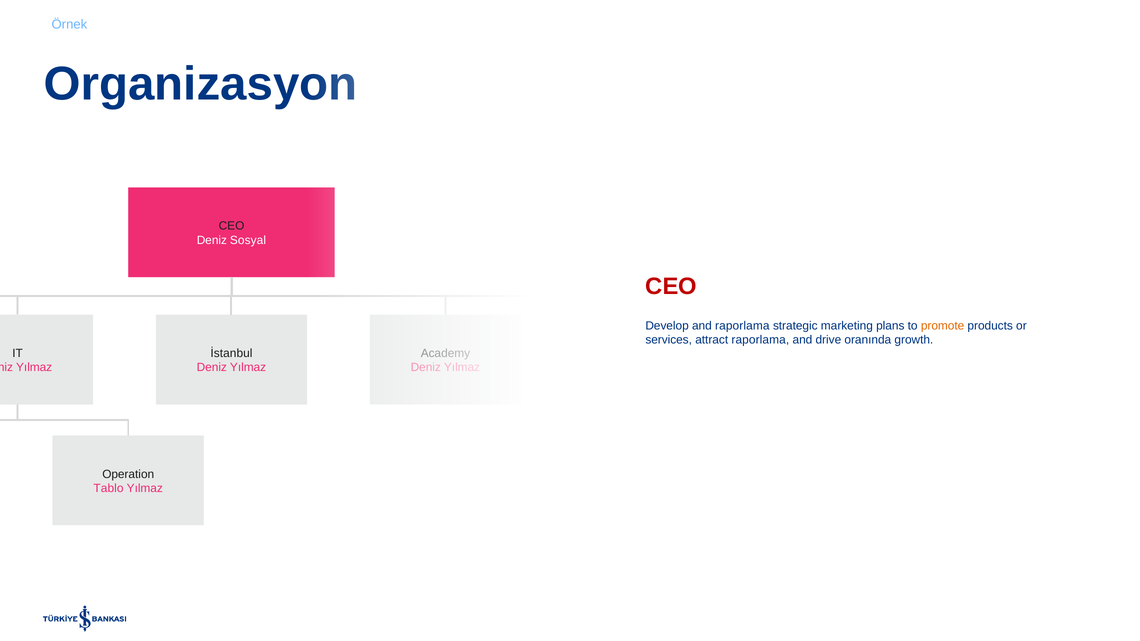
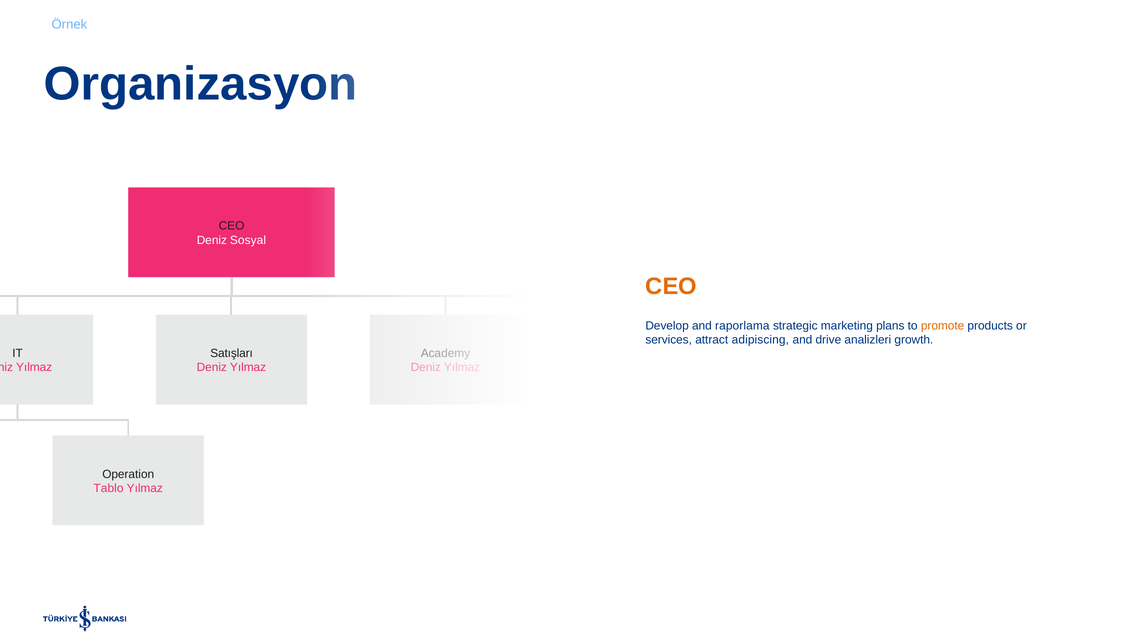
CEO at (671, 286) colour: red -> orange
attract raporlama: raporlama -> adipiscing
oranında: oranında -> analizleri
İstanbul: İstanbul -> Satışları
